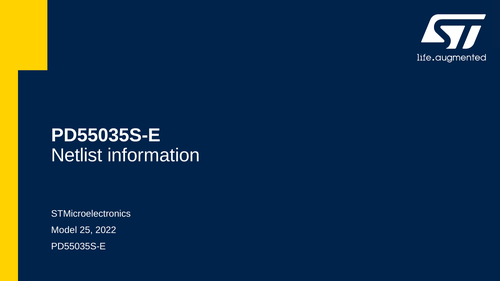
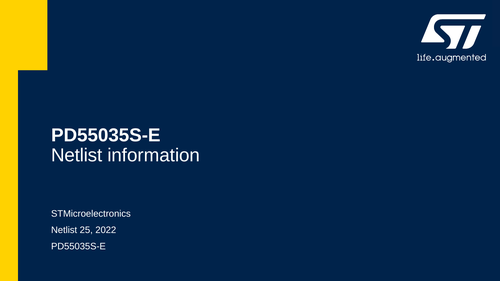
Model at (64, 230): Model -> Netlist
